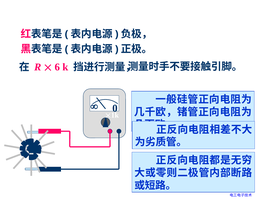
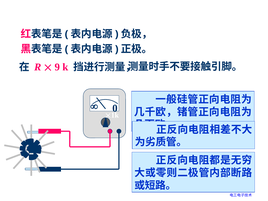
6: 6 -> 9
